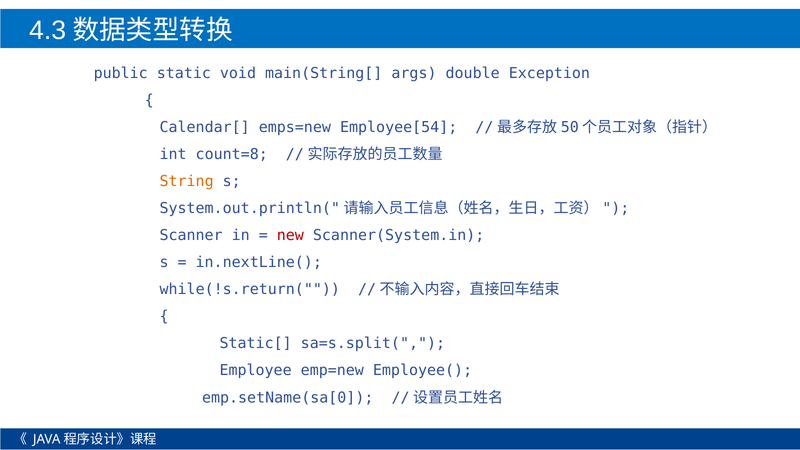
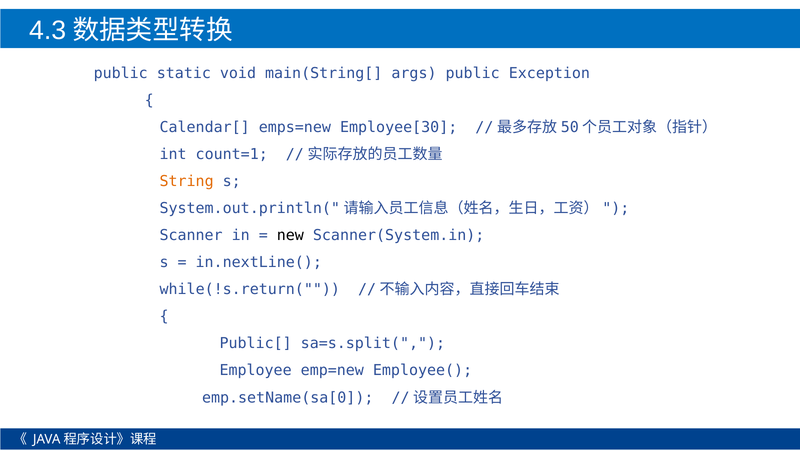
args double: double -> public
Employee[54: Employee[54 -> Employee[30
count=8: count=8 -> count=1
new colour: red -> black
Static[: Static[ -> Public[
